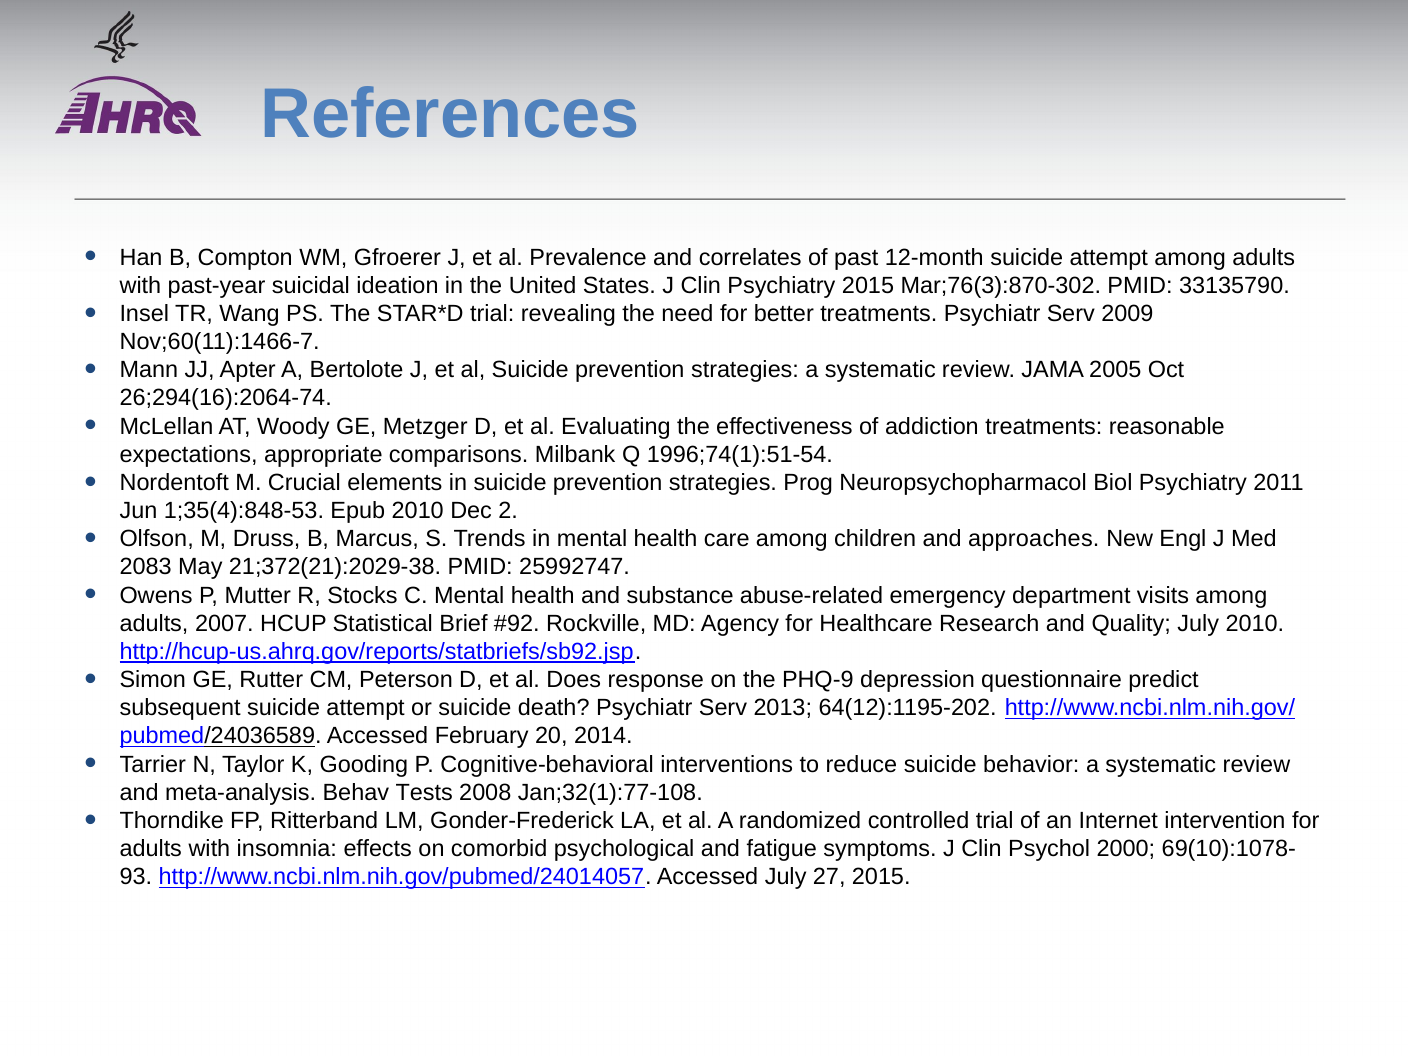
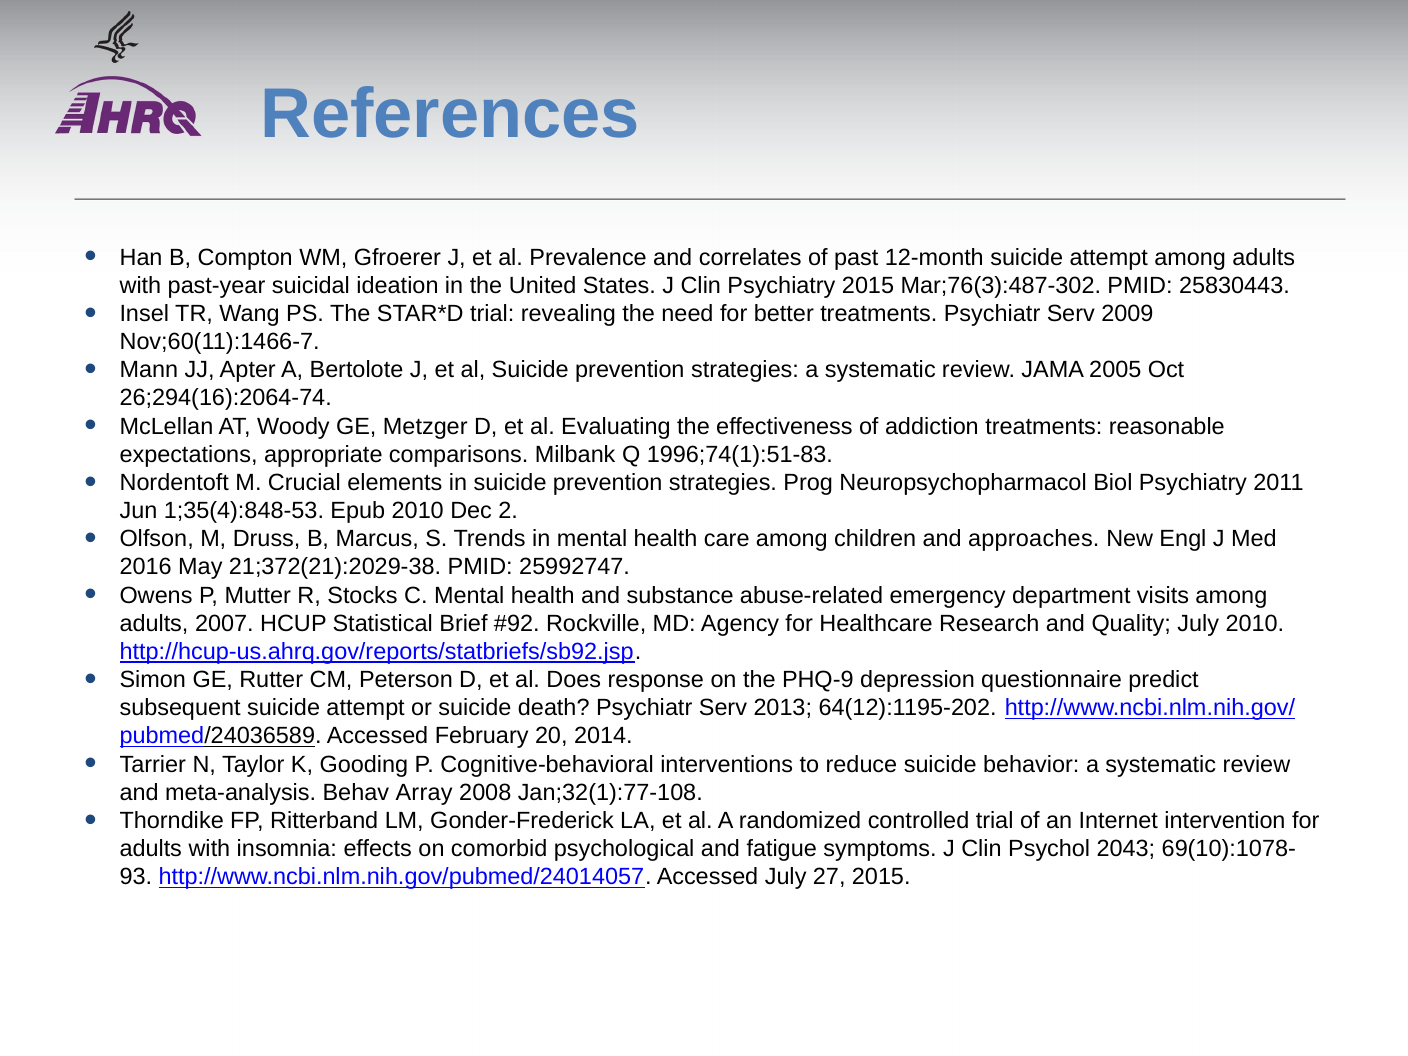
Mar;76(3):870-302: Mar;76(3):870-302 -> Mar;76(3):487-302
33135790: 33135790 -> 25830443
1996;74(1):51-54: 1996;74(1):51-54 -> 1996;74(1):51-83
2083: 2083 -> 2016
Tests: Tests -> Array
2000: 2000 -> 2043
